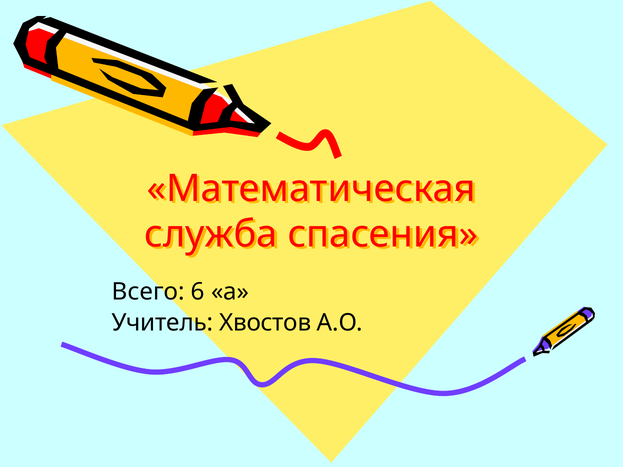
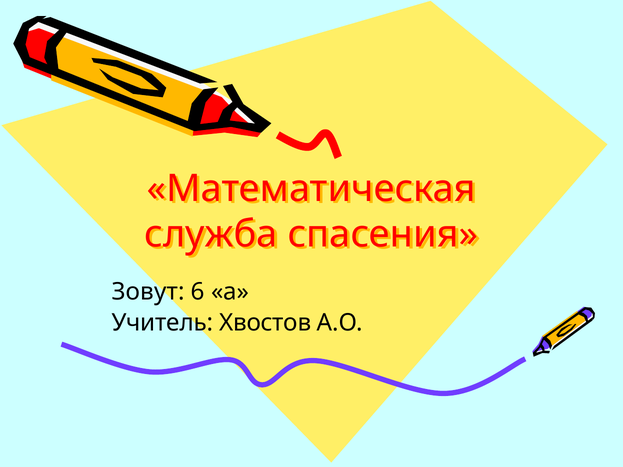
Всего: Всего -> Зовут
